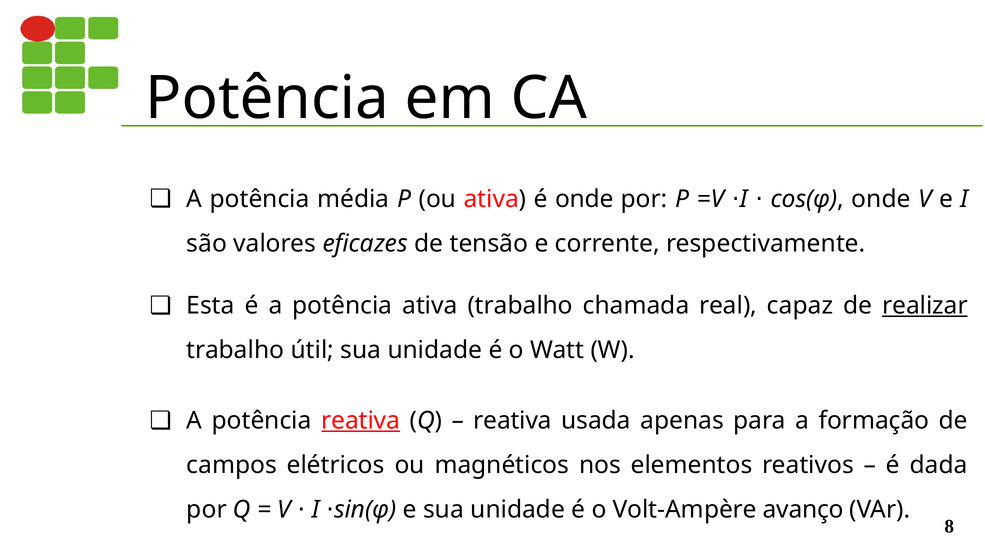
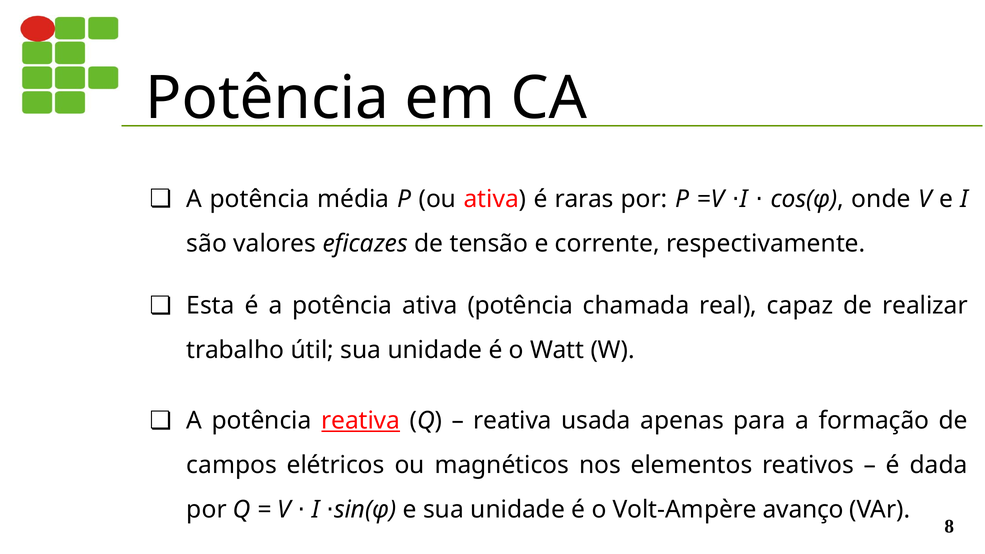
é onde: onde -> raras
ativa trabalho: trabalho -> potência
realizar underline: present -> none
